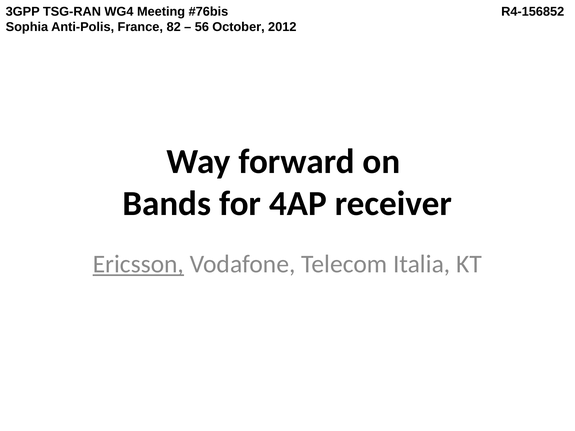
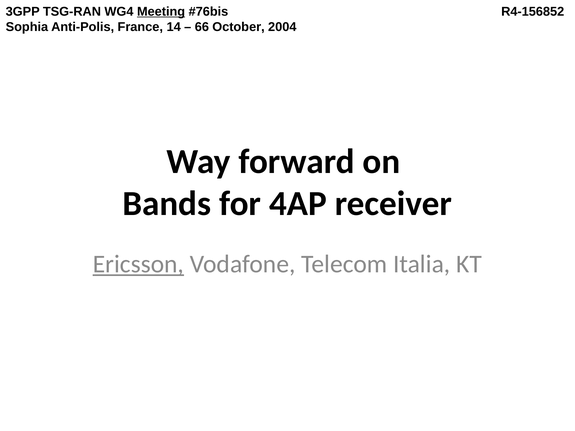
Meeting underline: none -> present
82: 82 -> 14
56: 56 -> 66
2012: 2012 -> 2004
